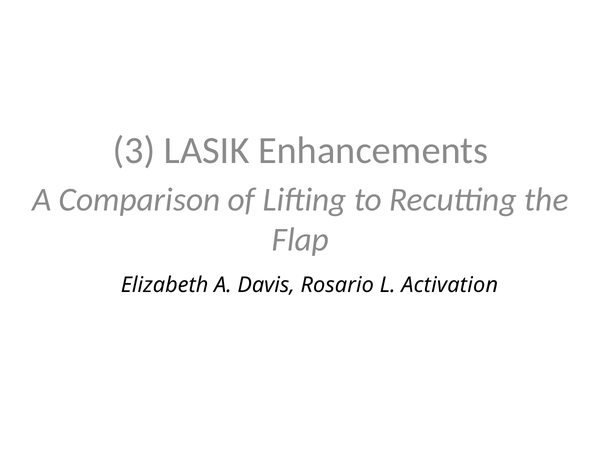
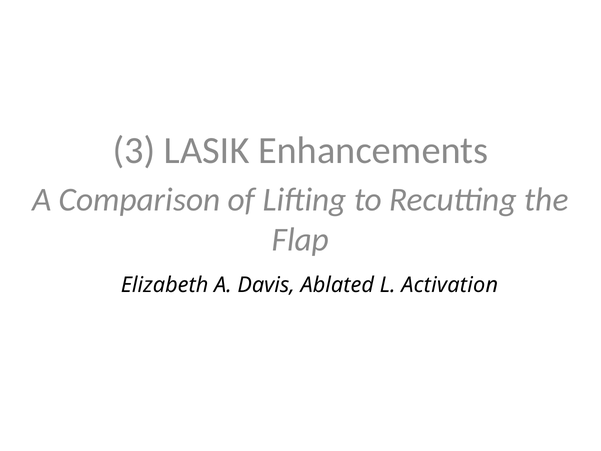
Rosario: Rosario -> Ablated
